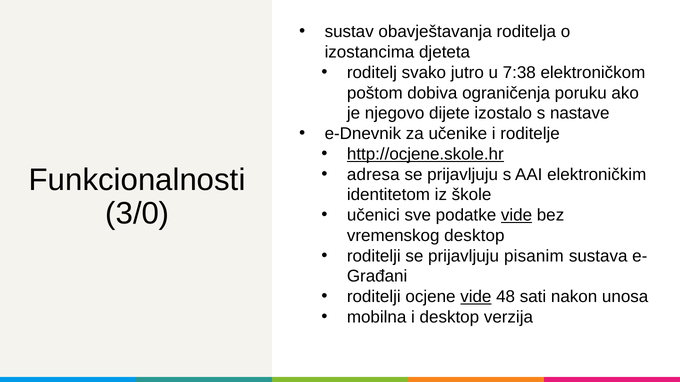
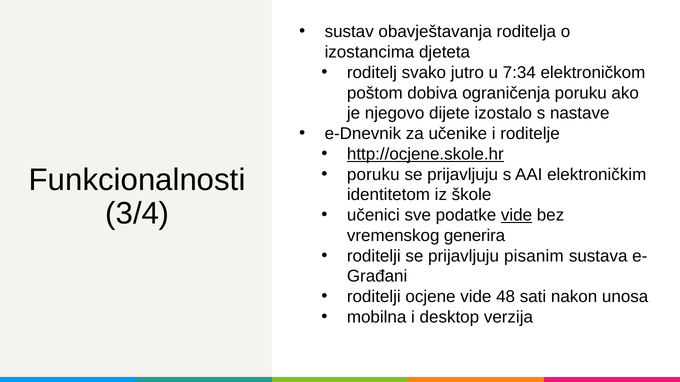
7:38: 7:38 -> 7:34
adresa at (373, 175): adresa -> poruku
3/0: 3/0 -> 3/4
vremenskog desktop: desktop -> generira
vide at (476, 297) underline: present -> none
